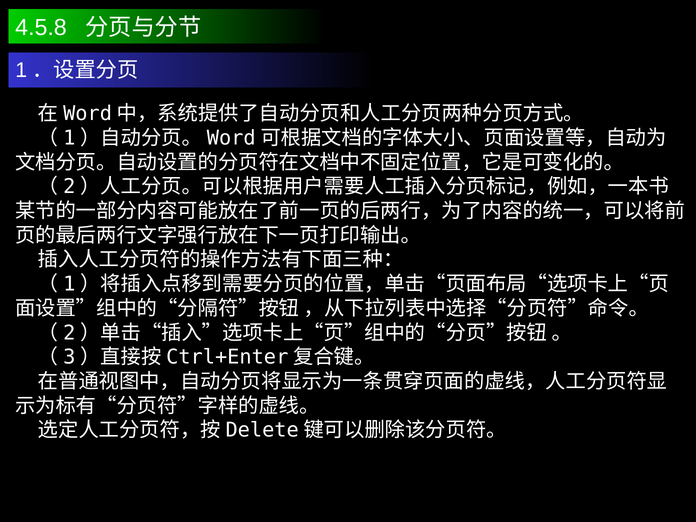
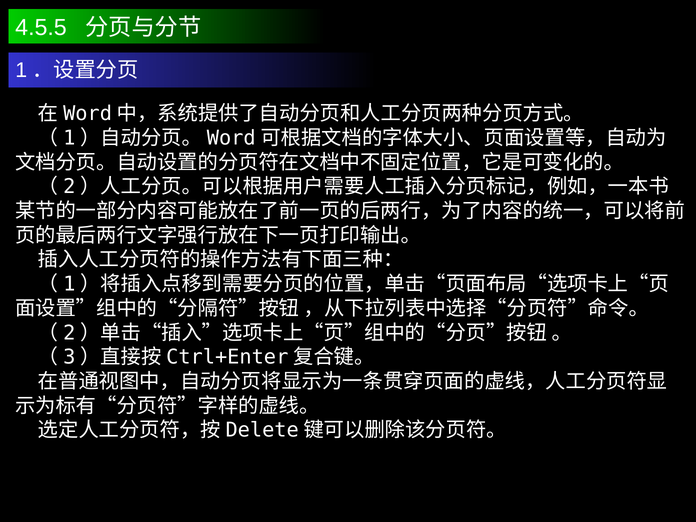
4.5.8: 4.5.8 -> 4.5.5
